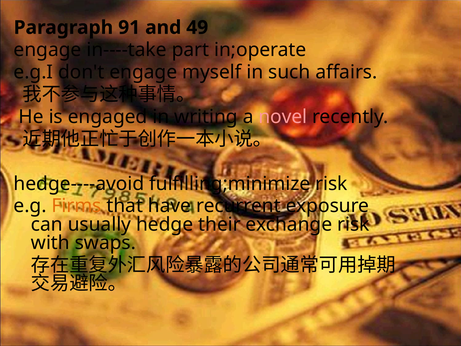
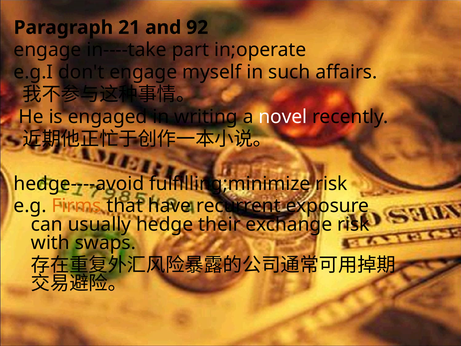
91: 91 -> 21
49: 49 -> 92
novel colour: pink -> white
